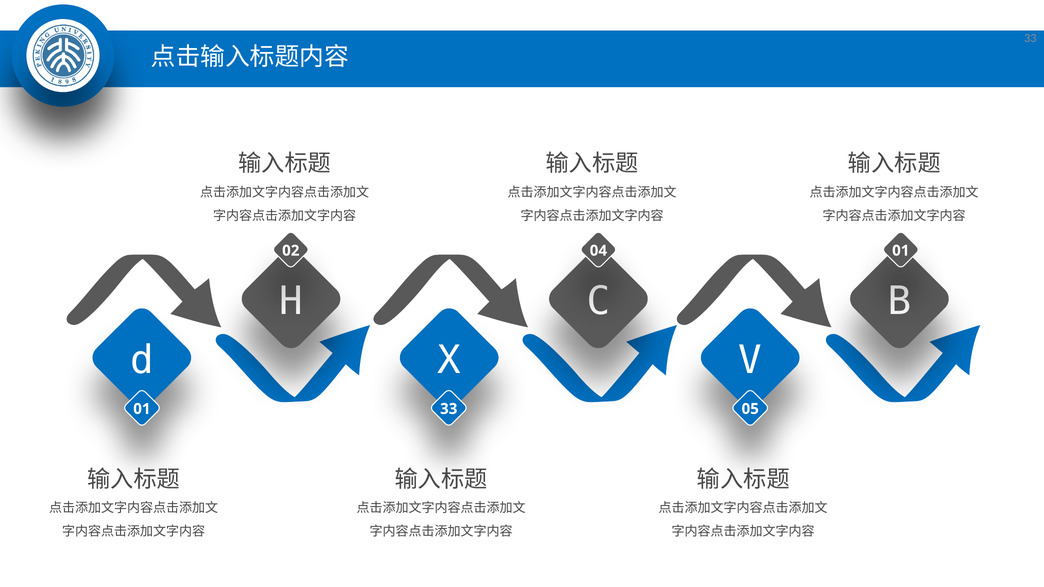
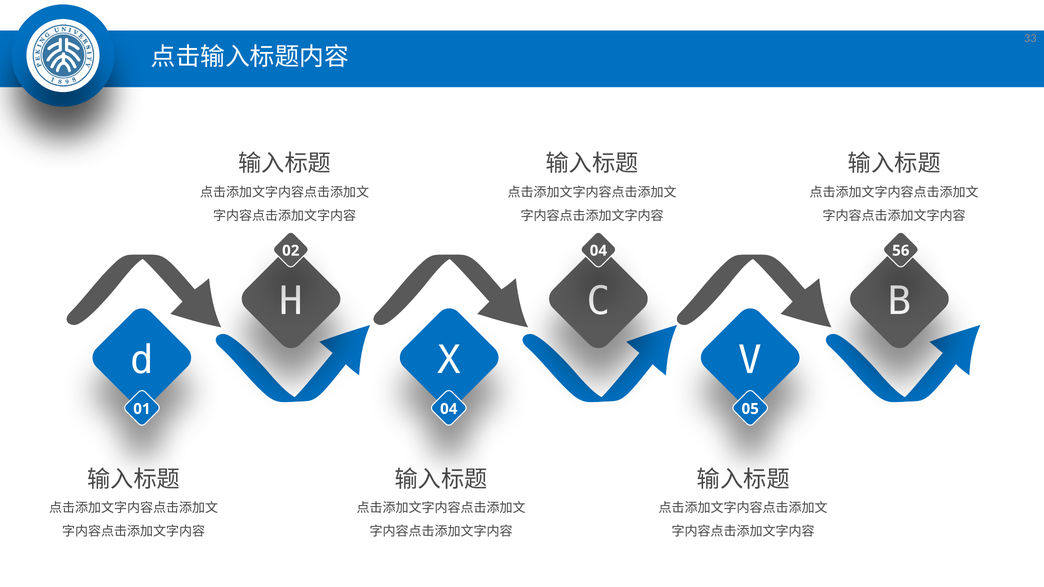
04 01: 01 -> 56
01 33: 33 -> 04
